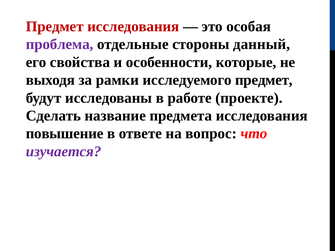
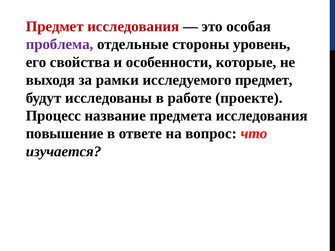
данный: данный -> уровень
Сделать: Сделать -> Процесс
изучается colour: purple -> black
